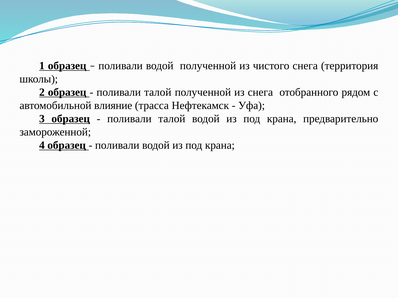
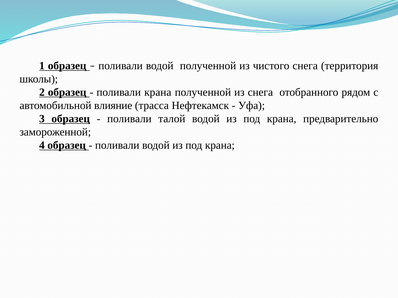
талой at (158, 92): талой -> крана
